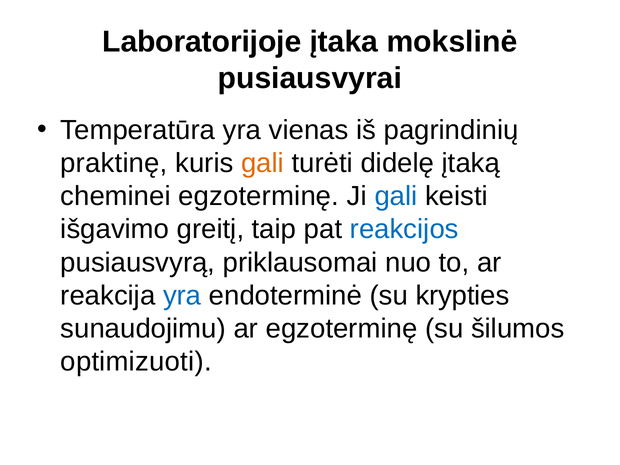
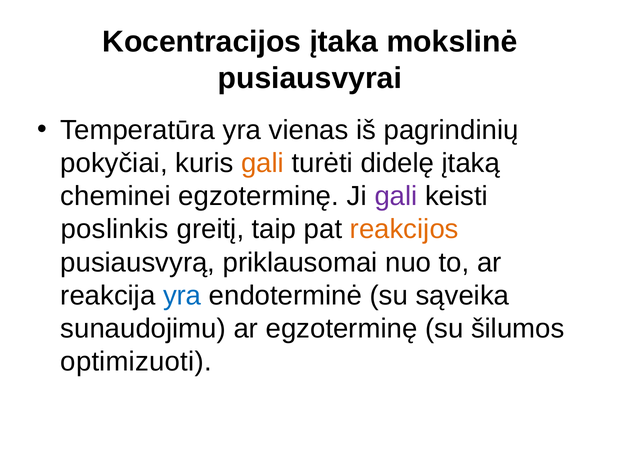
Laboratorijoje: Laboratorijoje -> Kocentracijos
praktinę: praktinę -> pokyčiai
gali at (396, 196) colour: blue -> purple
išgavimo: išgavimo -> poslinkis
reakcijos colour: blue -> orange
krypties: krypties -> sąveika
